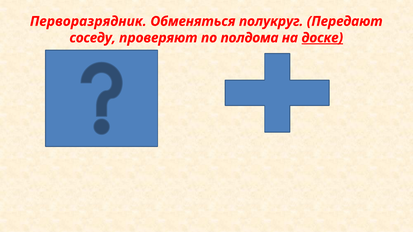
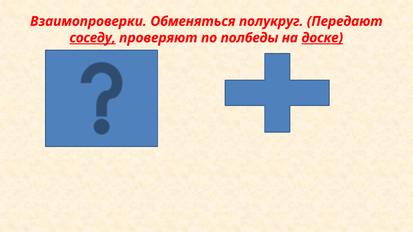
Перворазрядник: Перворазрядник -> Взаимопроверки
соседу underline: none -> present
полдома: полдома -> полбеды
